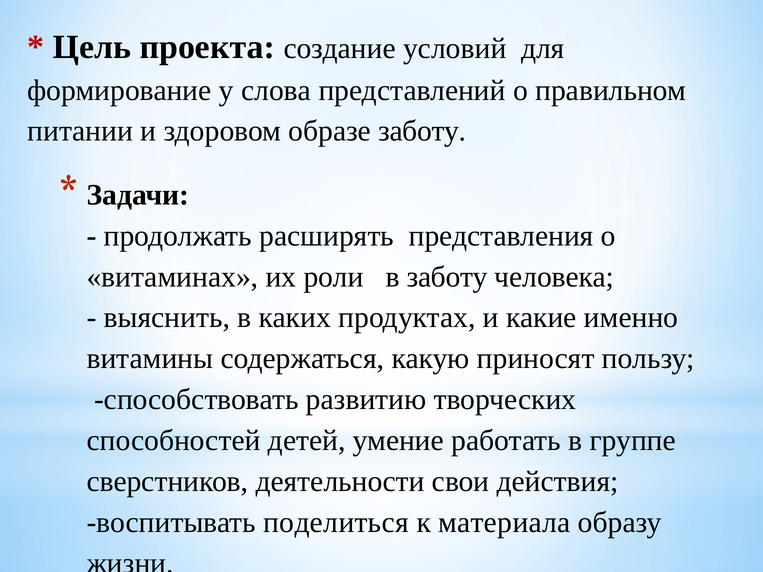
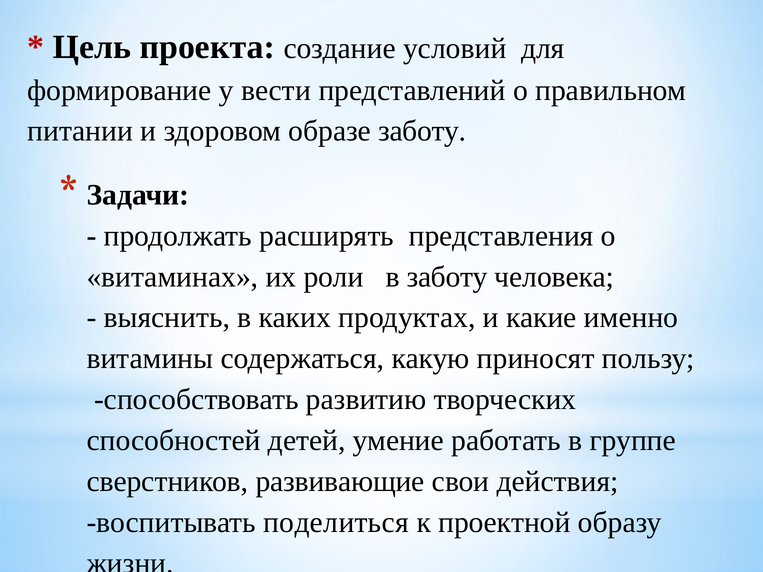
слова: слова -> вести
деятельности: деятельности -> развивающие
материала: материала -> проектной
